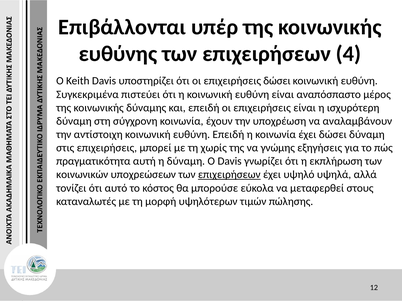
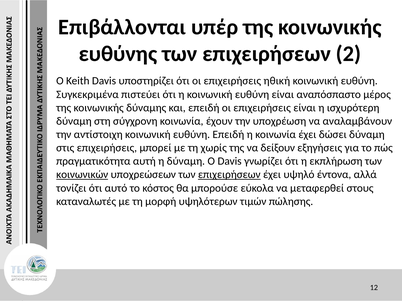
4: 4 -> 2
επιχειρήσεις δώσει: δώσει -> ηθική
γνώμης: γνώμης -> δείξουν
κοινωνικών underline: none -> present
υψηλά: υψηλά -> έντονα
